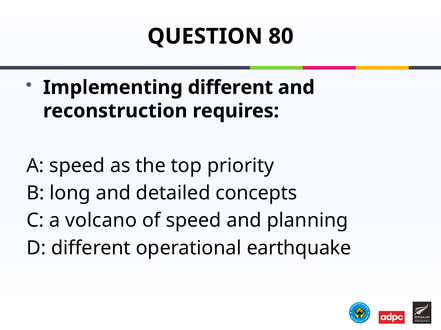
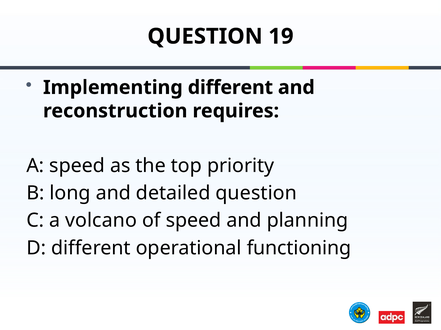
80: 80 -> 19
detailed concepts: concepts -> question
earthquake: earthquake -> functioning
